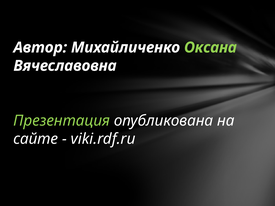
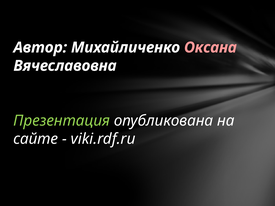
Оксана colour: light green -> pink
